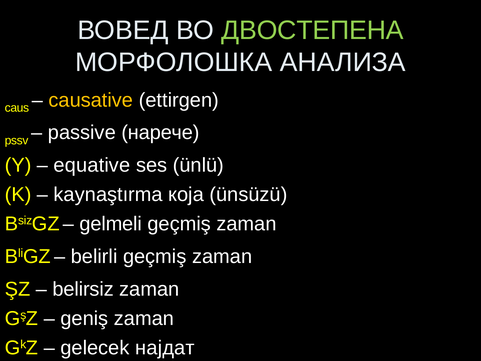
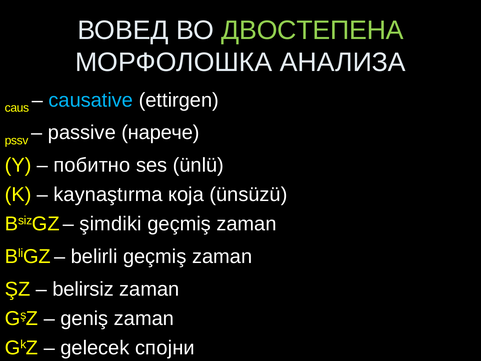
causative colour: yellow -> light blue
equative: equative -> побитно
gelmeli: gelmeli -> şimdiki
најдат: најдат -> спојни
